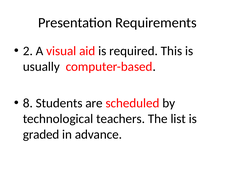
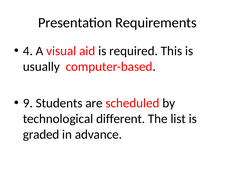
2: 2 -> 4
8: 8 -> 9
teachers: teachers -> different
